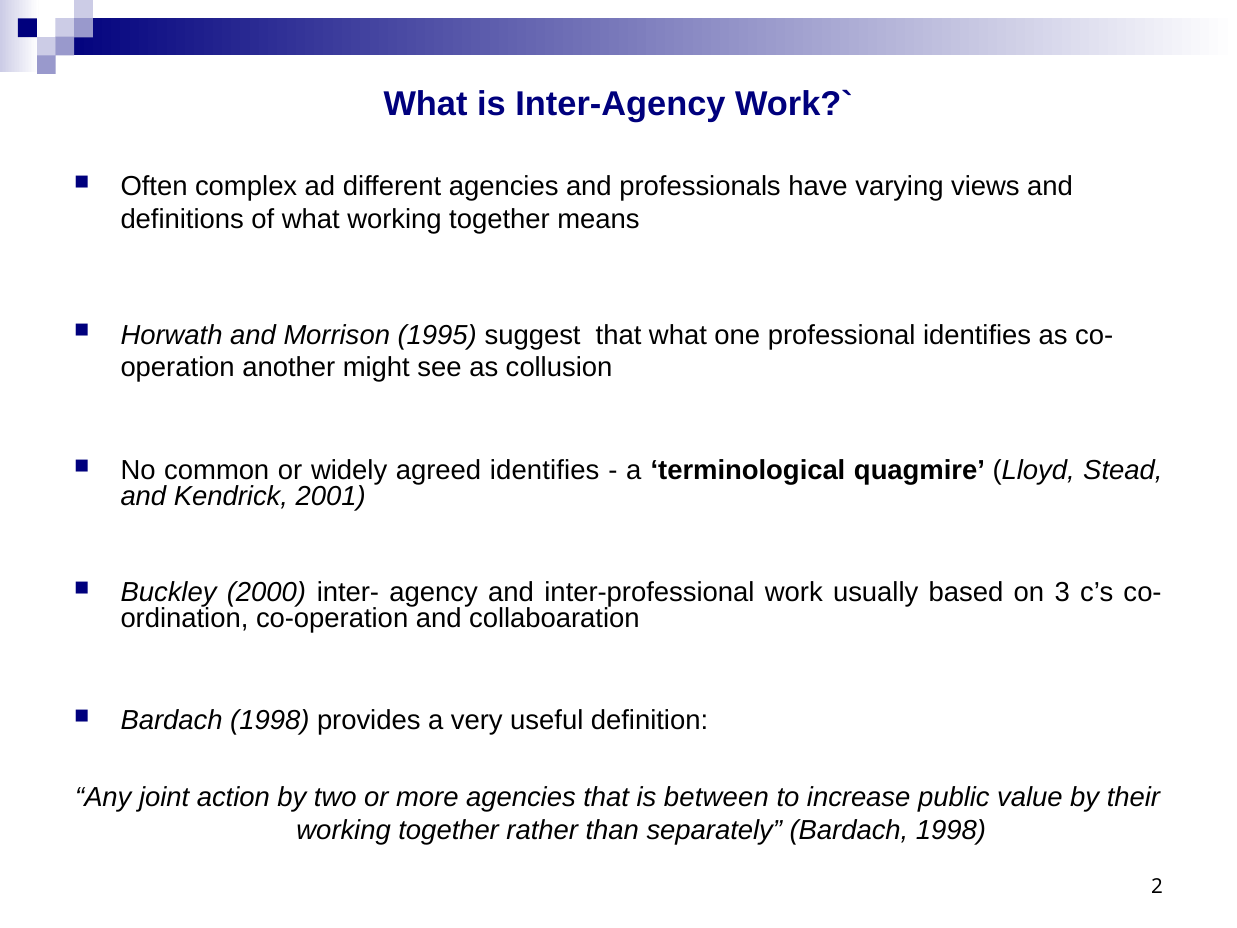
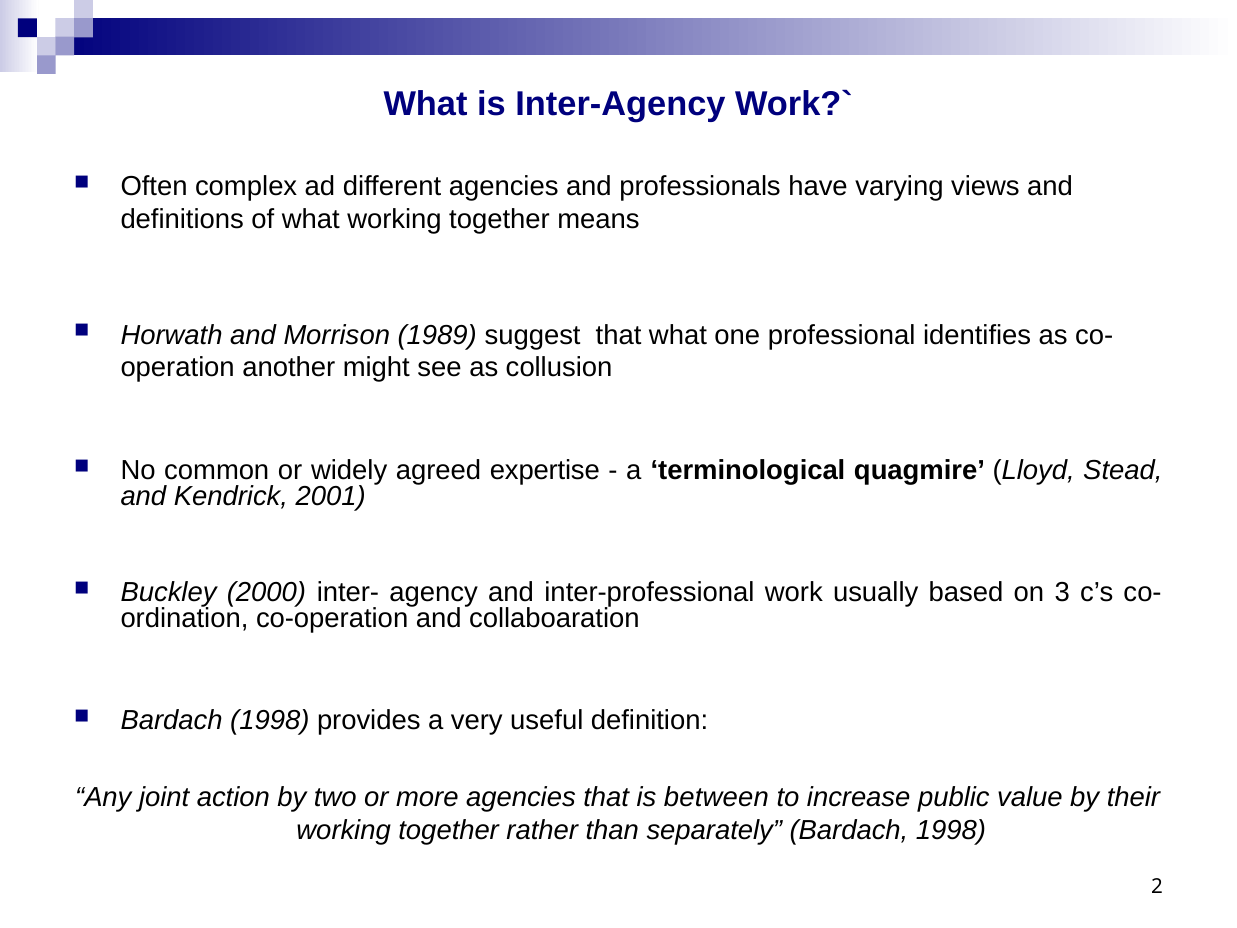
1995: 1995 -> 1989
agreed identifies: identifies -> expertise
